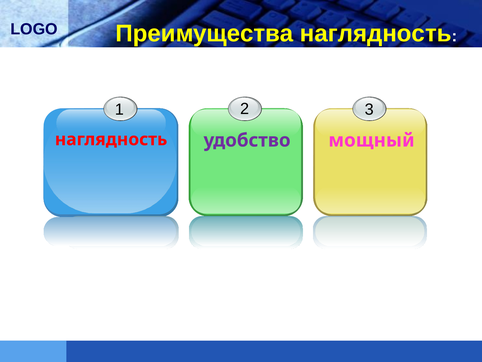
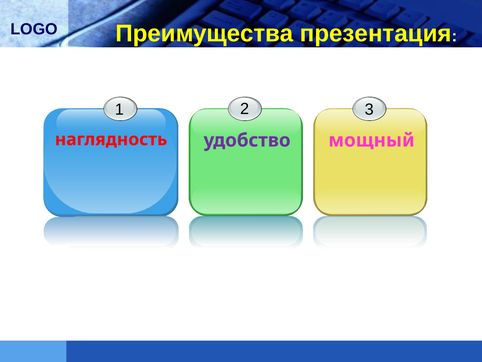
Преимущества наглядность: наглядность -> презентация
